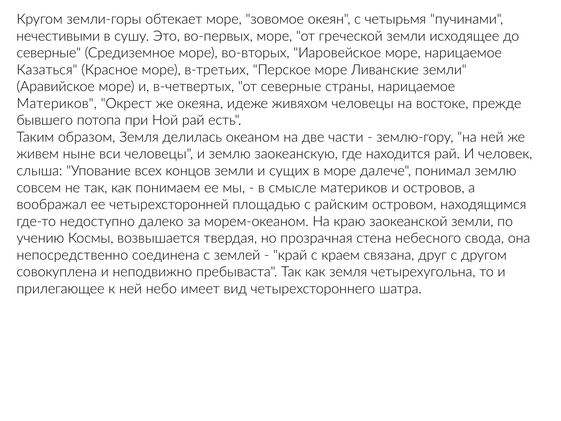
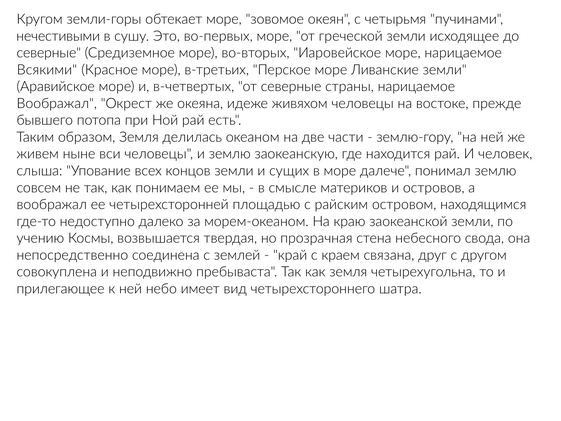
Казаться: Казаться -> Всякими
Материков at (57, 103): Материков -> Воображал
